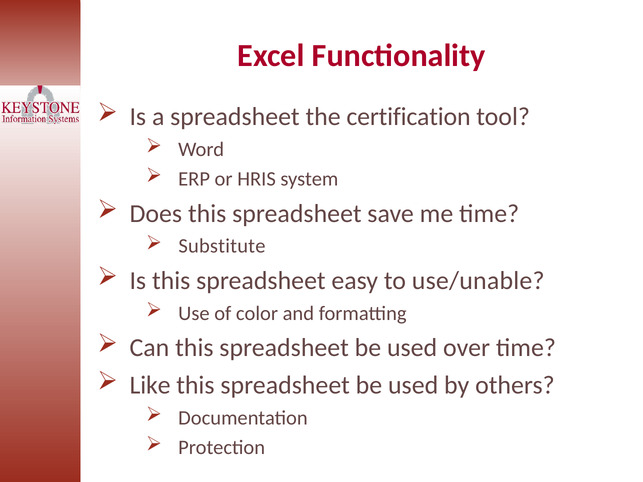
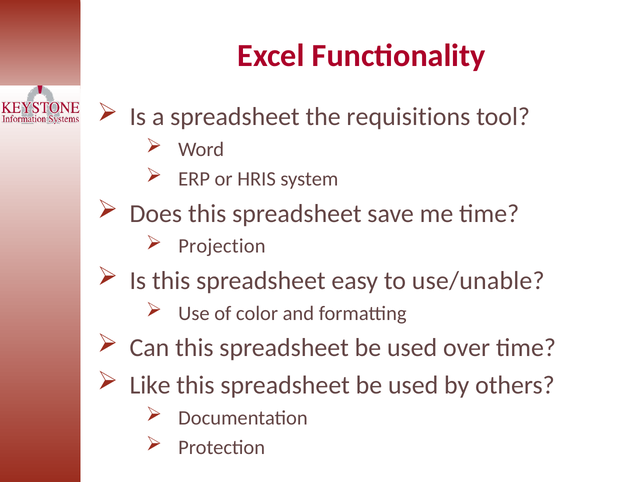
certification: certification -> requisitions
Substitute: Substitute -> Projection
